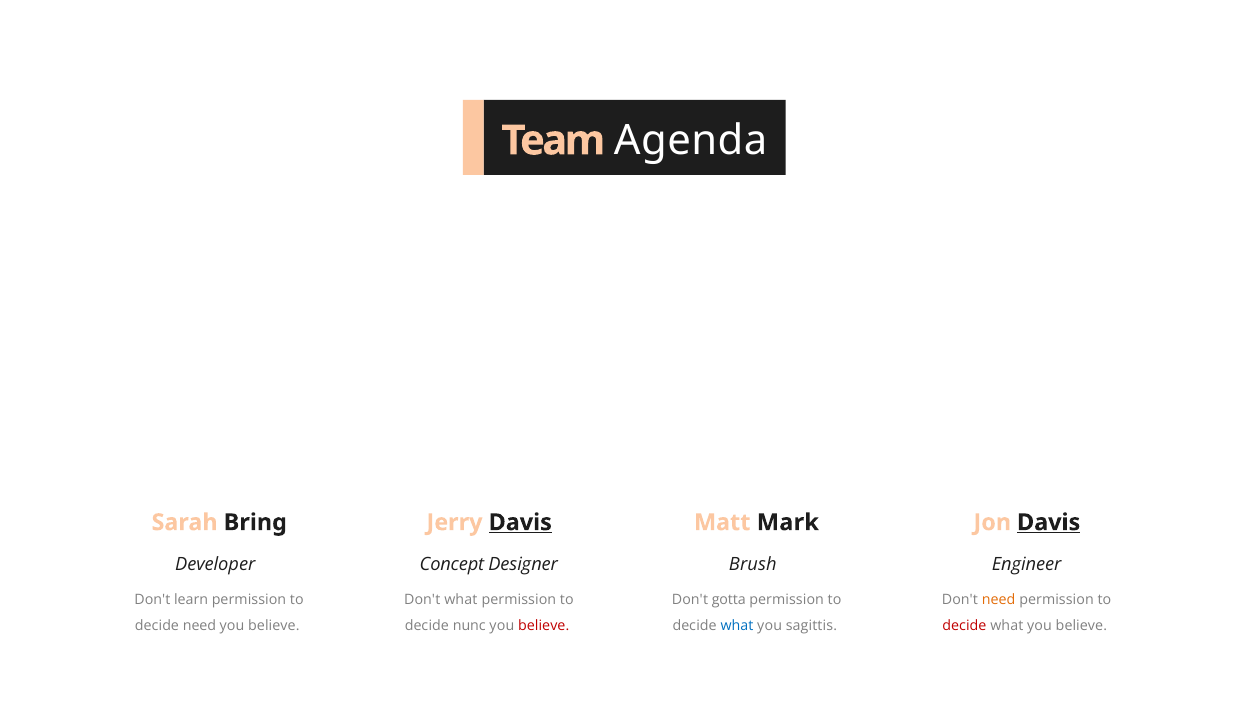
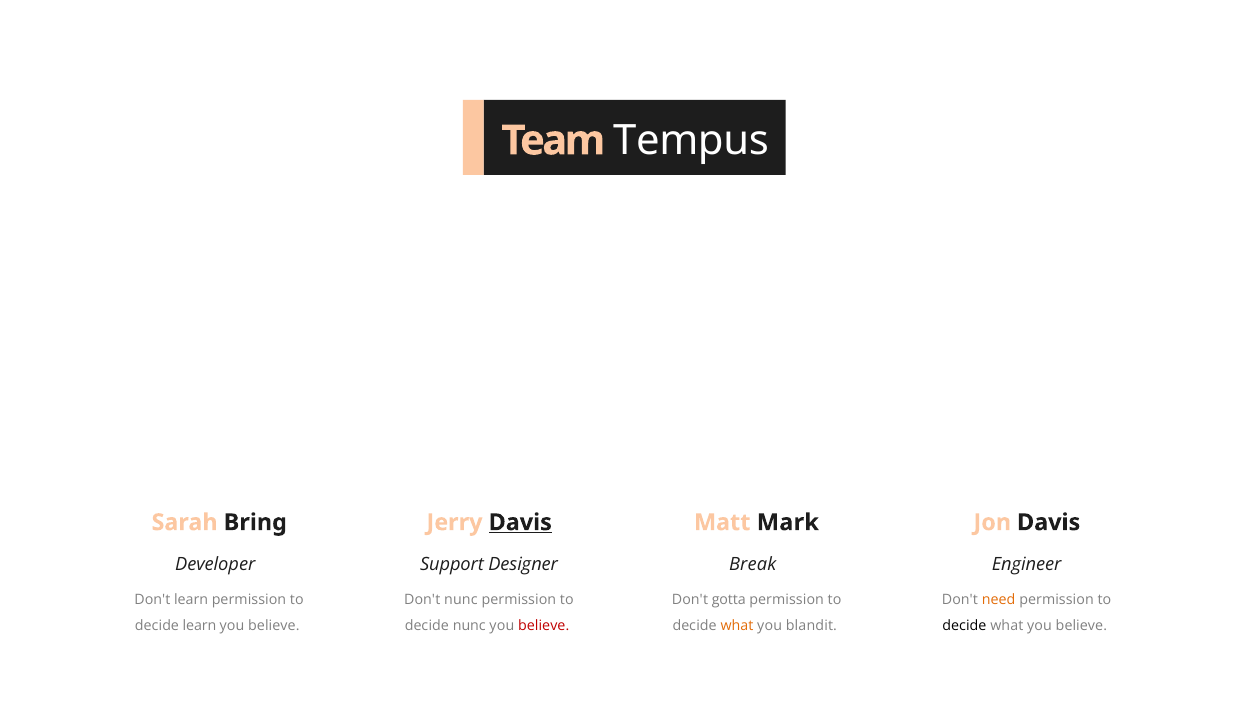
Agenda: Agenda -> Tempus
Davis at (1049, 522) underline: present -> none
Concept: Concept -> Support
Brush: Brush -> Break
Don't what: what -> nunc
decide need: need -> learn
what at (737, 625) colour: blue -> orange
sagittis: sagittis -> blandit
decide at (964, 625) colour: red -> black
